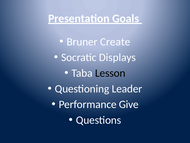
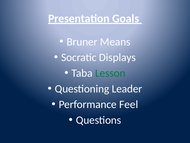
Create: Create -> Means
Lesson colour: black -> green
Give: Give -> Feel
